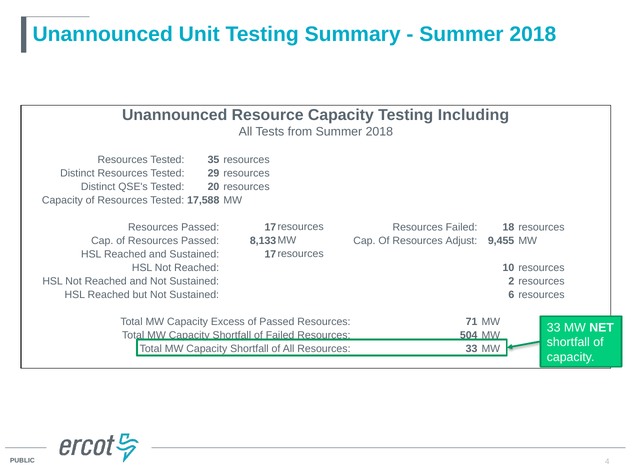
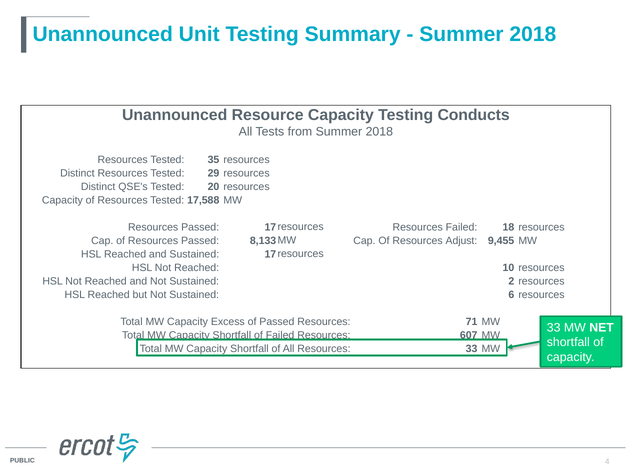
Including: Including -> Conducts
504: 504 -> 607
